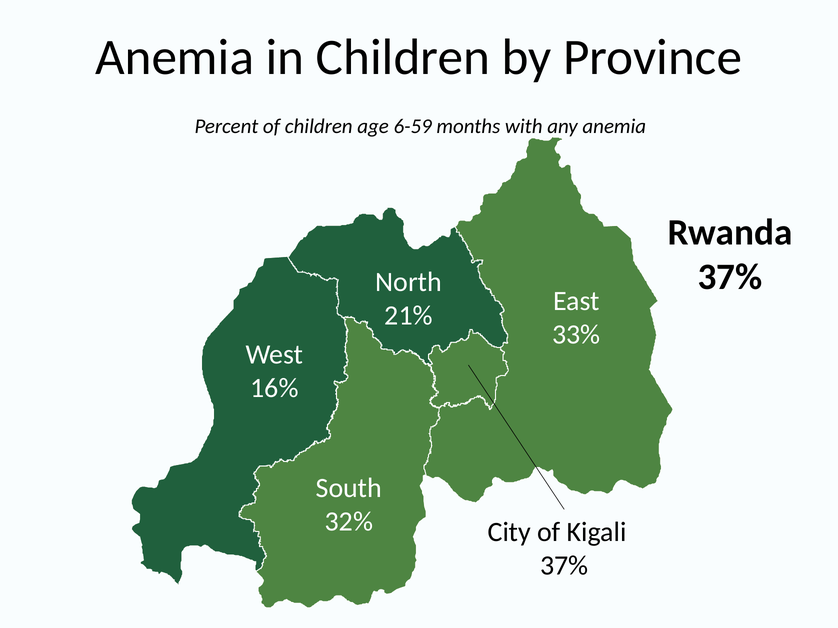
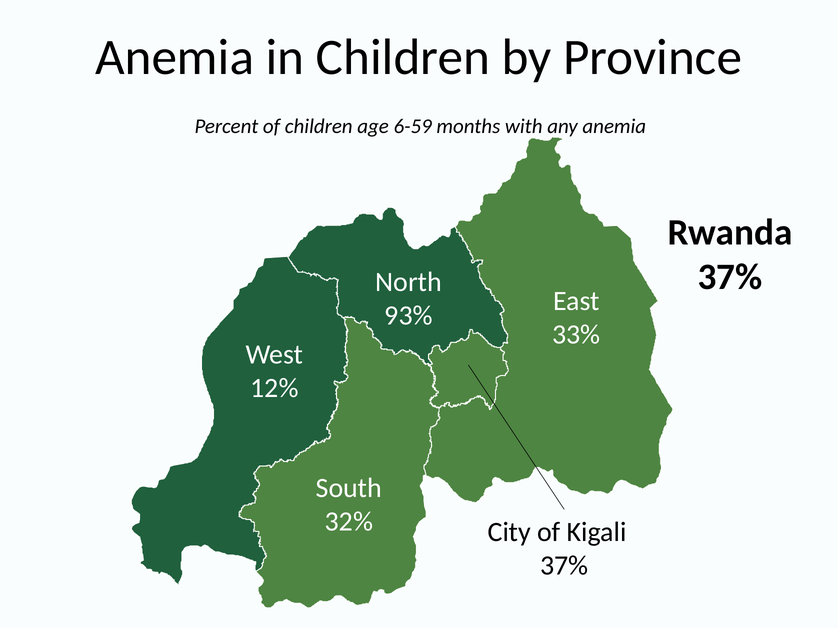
21%: 21% -> 93%
16%: 16% -> 12%
